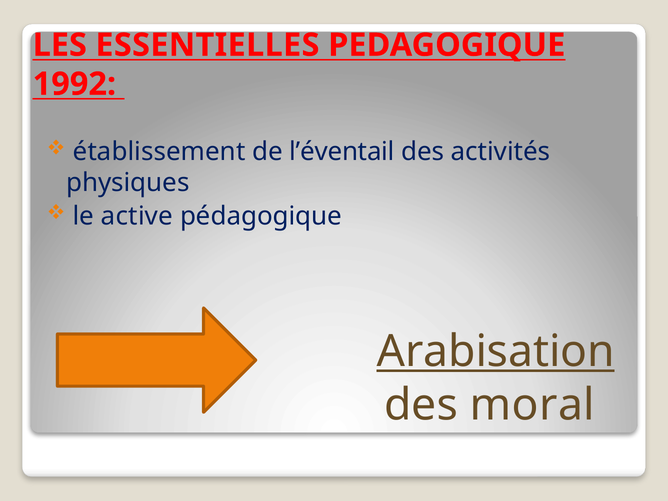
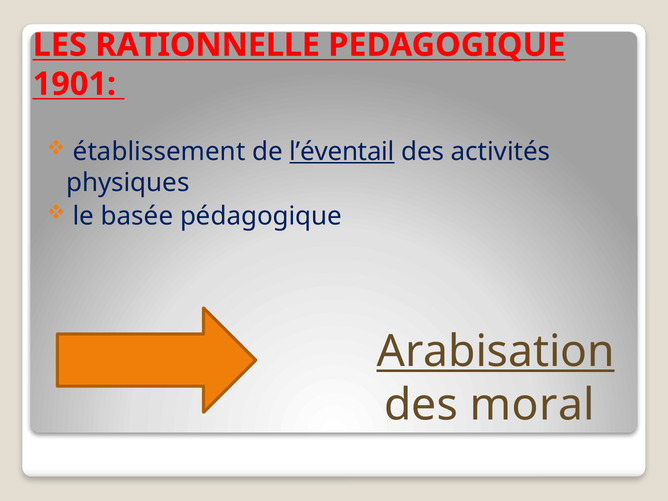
ESSENTIELLES: ESSENTIELLES -> RATIONNELLE
1992: 1992 -> 1901
l’éventail underline: none -> present
active: active -> basée
